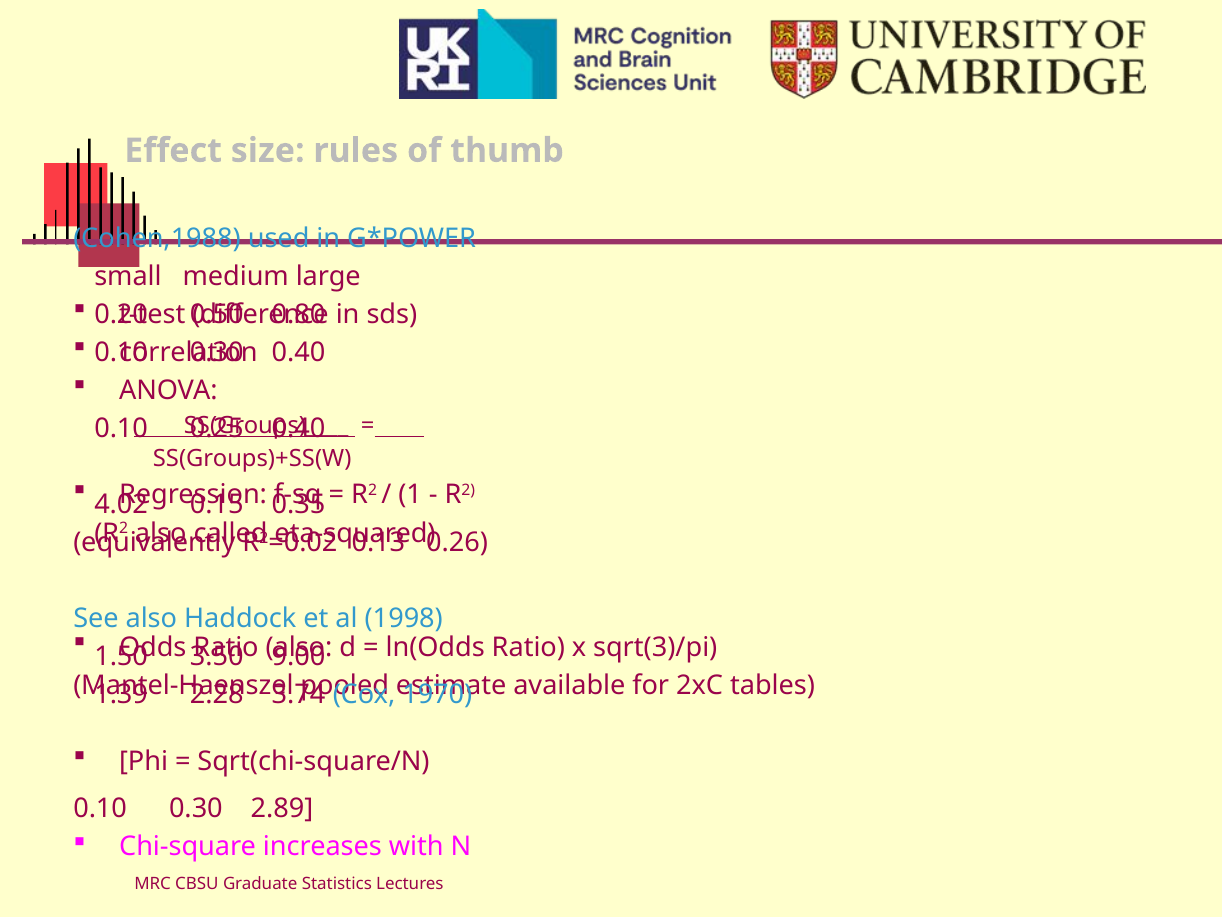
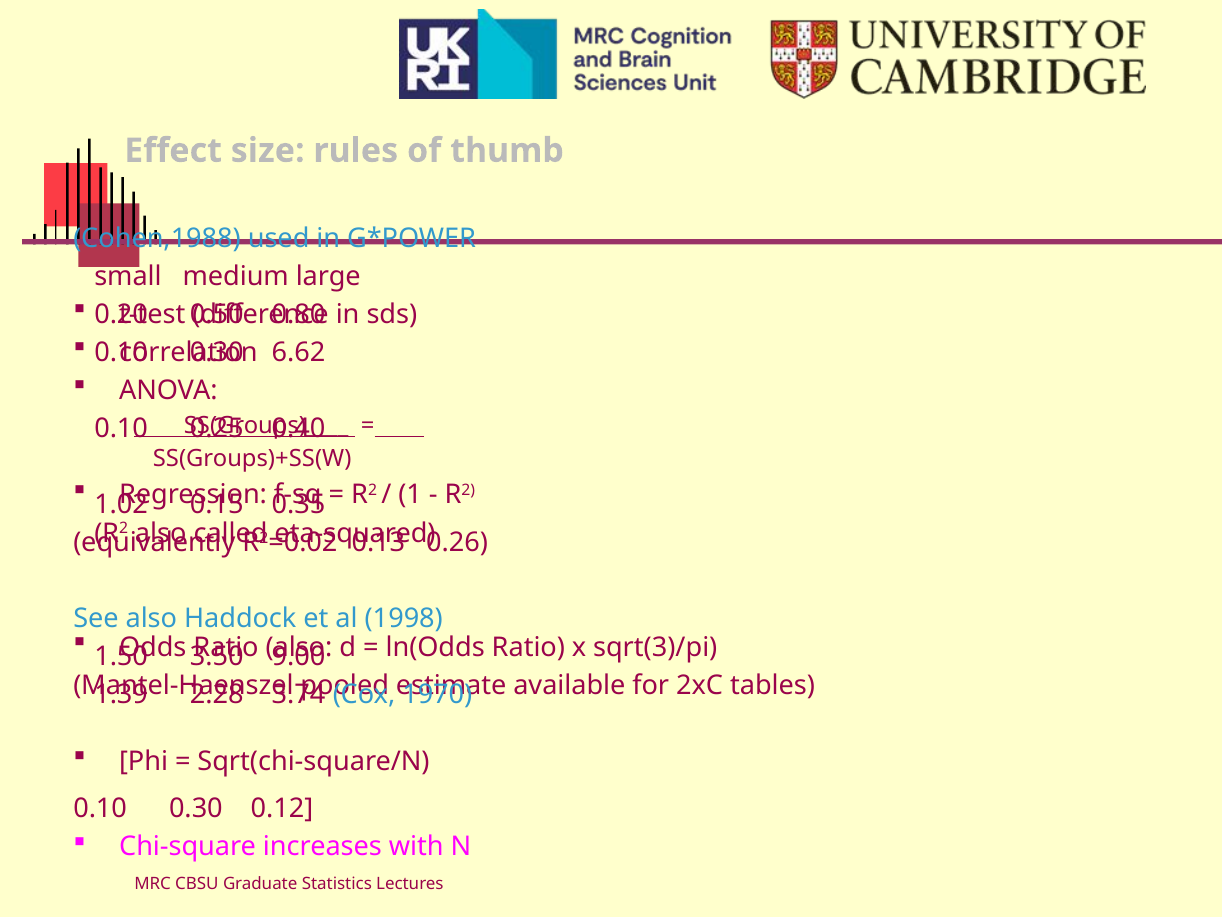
0.40 at (299, 352): 0.40 -> 6.62
4.02: 4.02 -> 1.02
2.89: 2.89 -> 0.12
